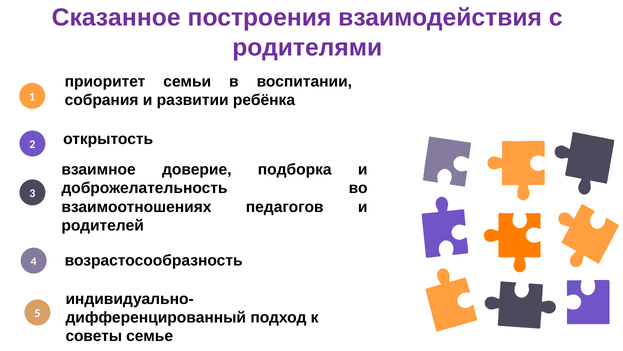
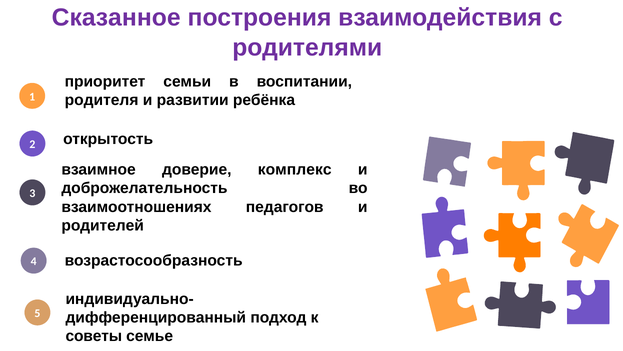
собрания: собрания -> родителя
подборка: подборка -> комплекс
